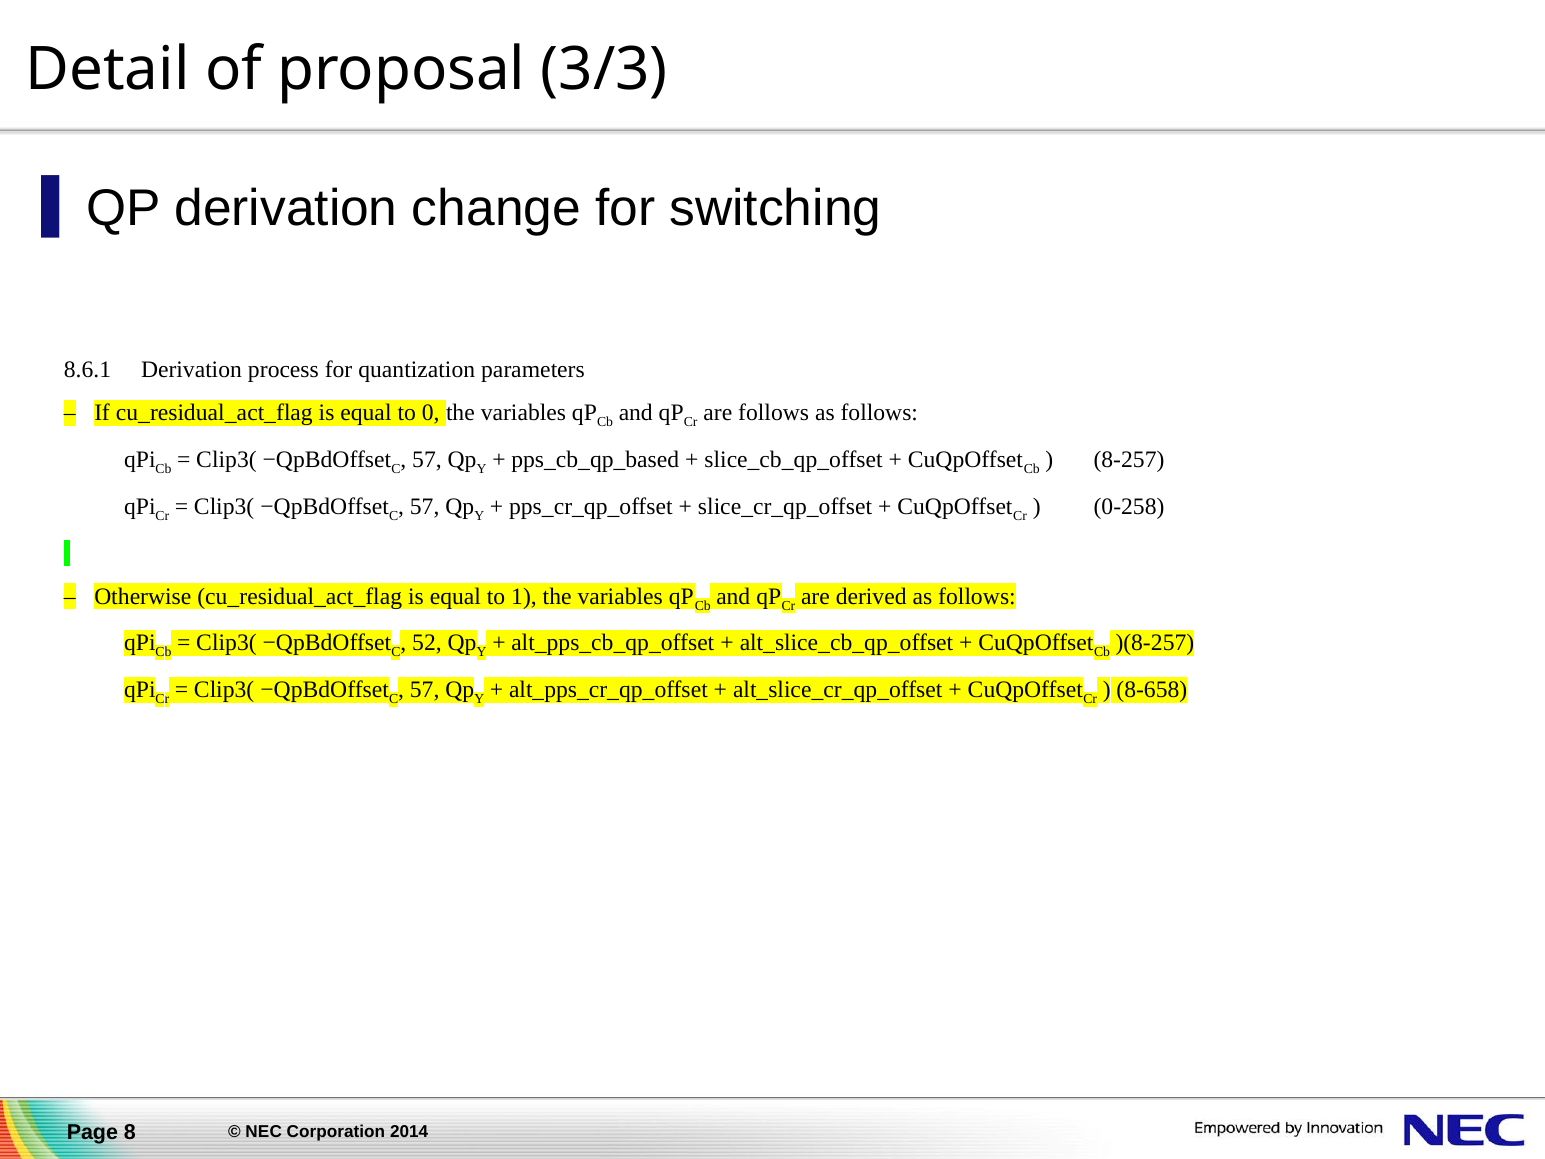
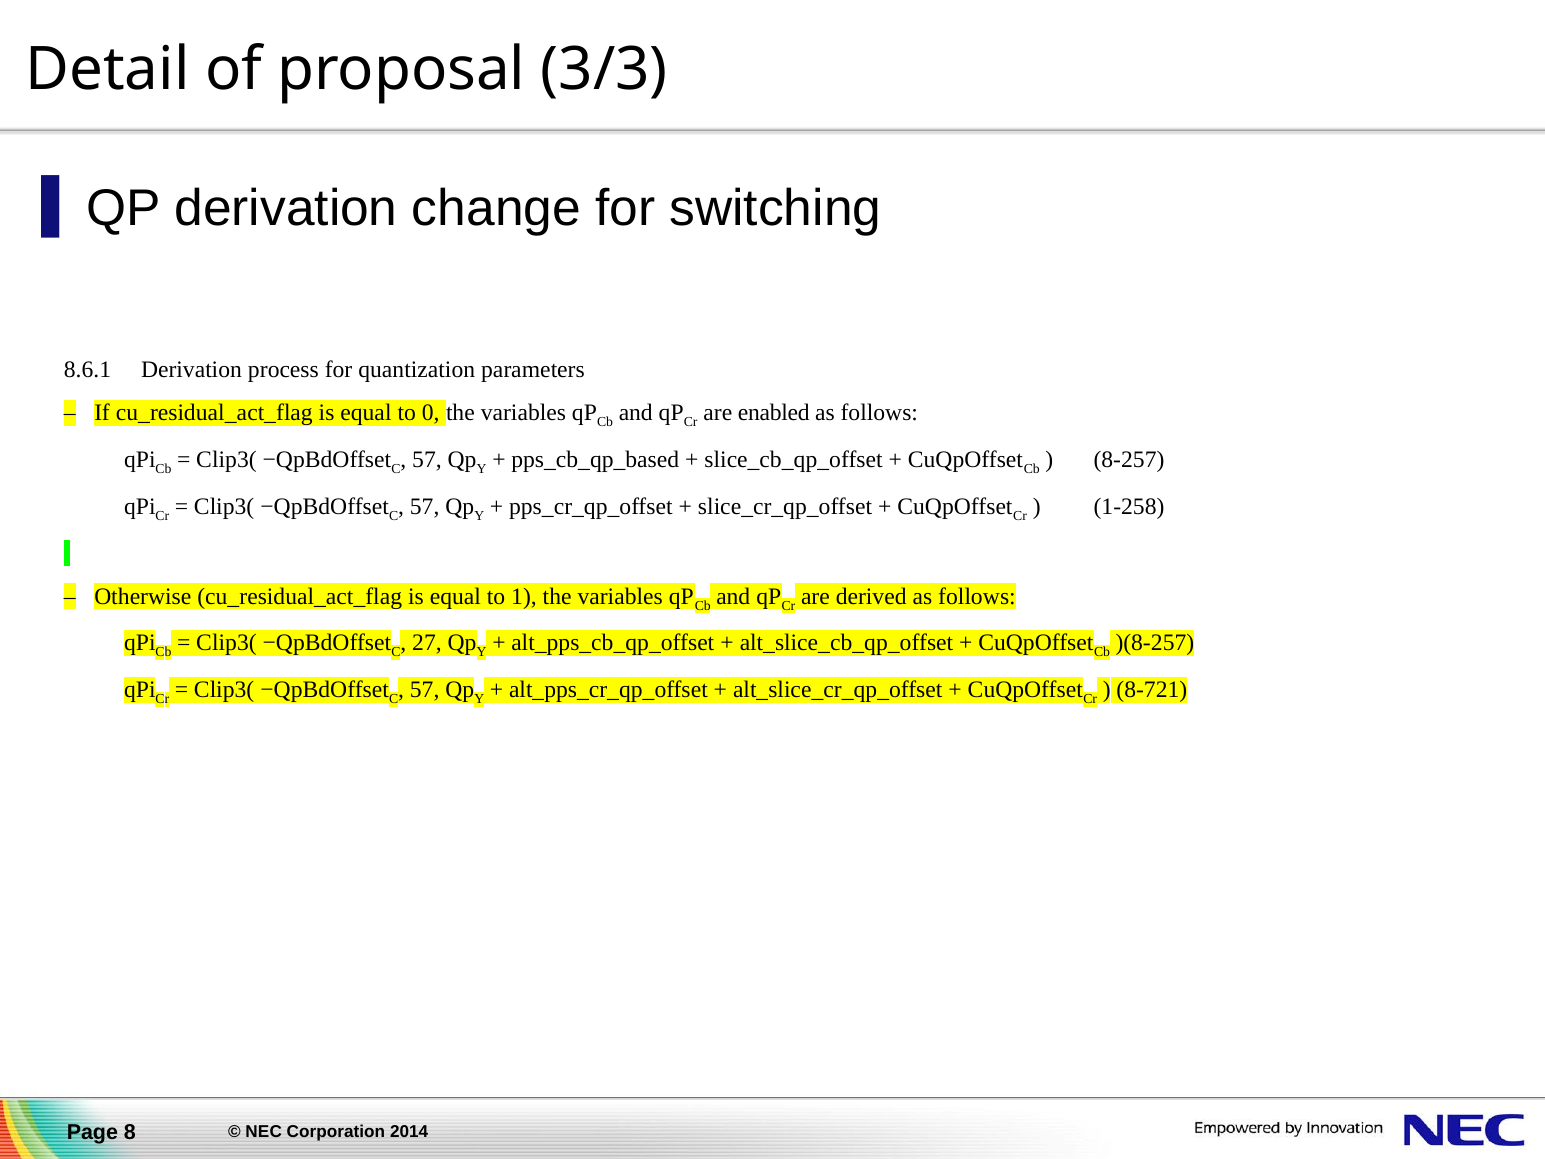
are follows: follows -> enabled
0‑258: 0‑258 -> 1‑258
52: 52 -> 27
8‑658: 8‑658 -> 8‑721
